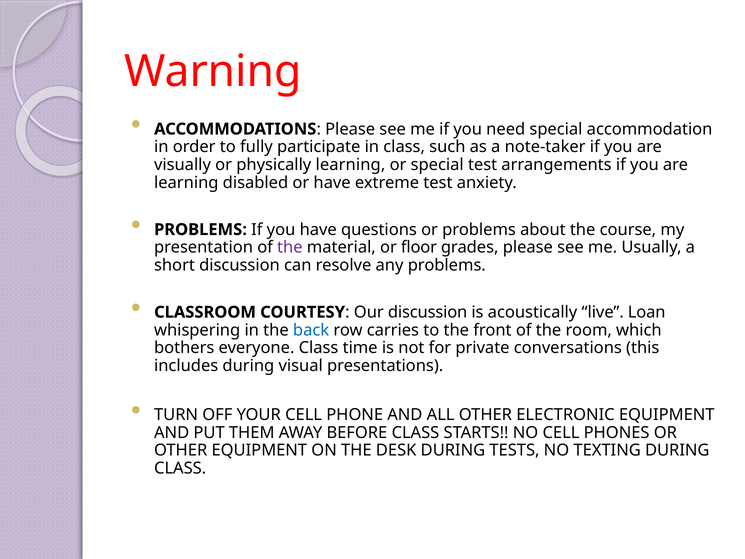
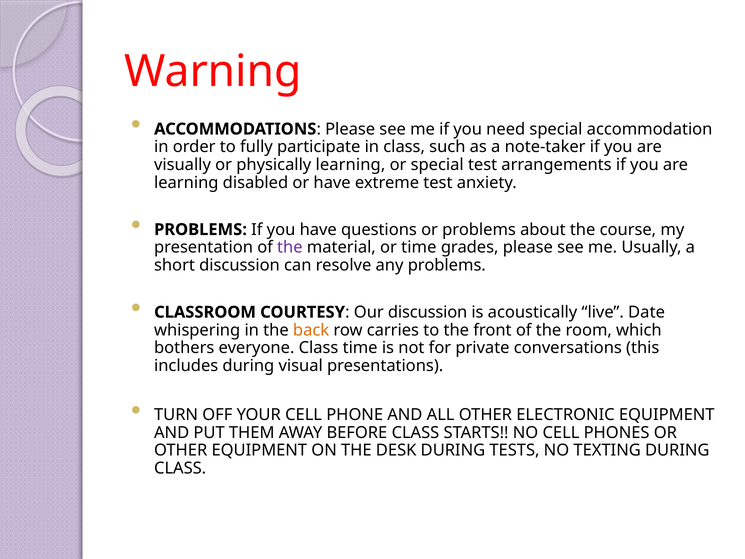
or floor: floor -> time
Loan: Loan -> Date
back colour: blue -> orange
